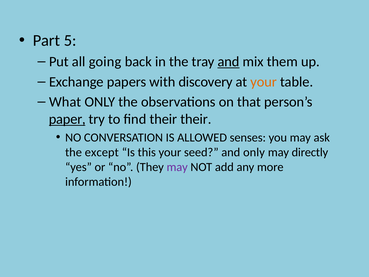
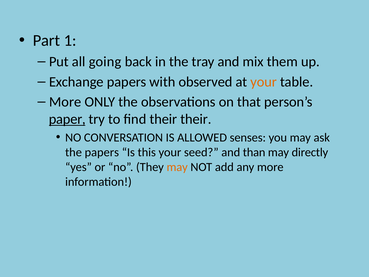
5: 5 -> 1
and at (229, 62) underline: present -> none
discovery: discovery -> observed
What at (65, 102): What -> More
the except: except -> papers
and only: only -> than
may at (177, 167) colour: purple -> orange
